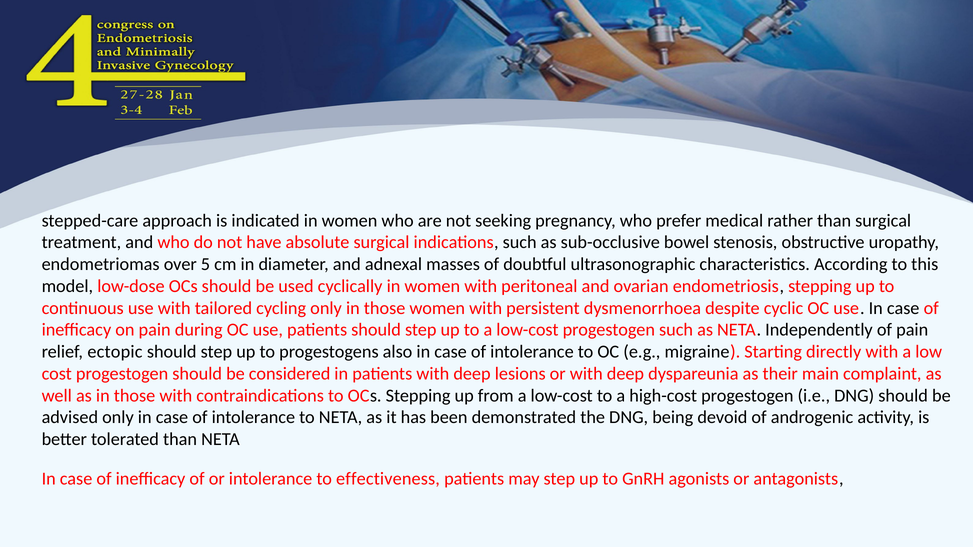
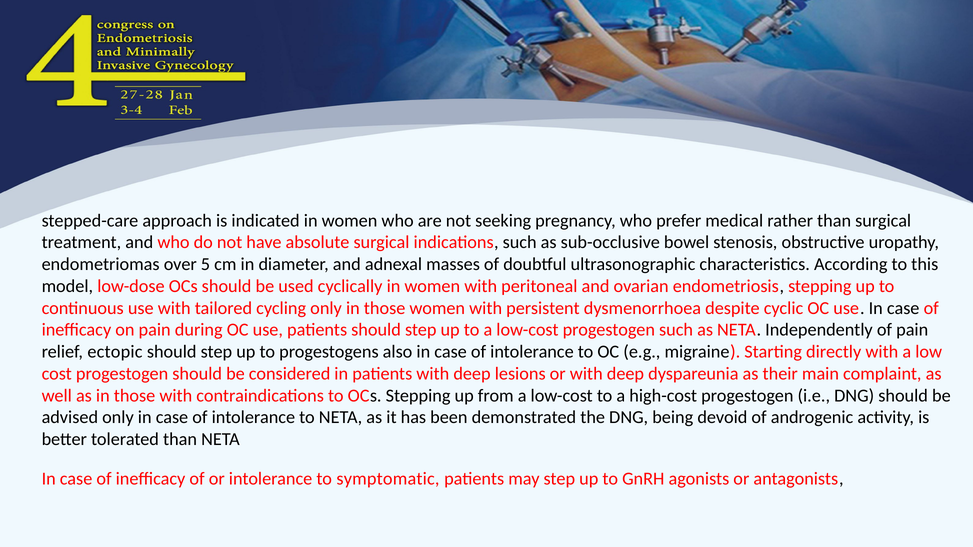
effectiveness: effectiveness -> symptomatic
